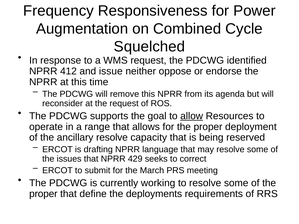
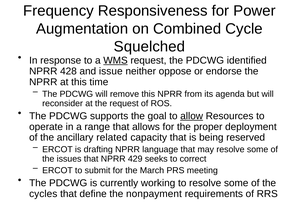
WMS underline: none -> present
412: 412 -> 428
ancillary resolve: resolve -> related
proper at (43, 194): proper -> cycles
deployments: deployments -> nonpayment
